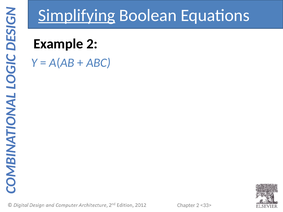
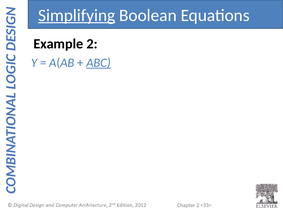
ABC underline: none -> present
